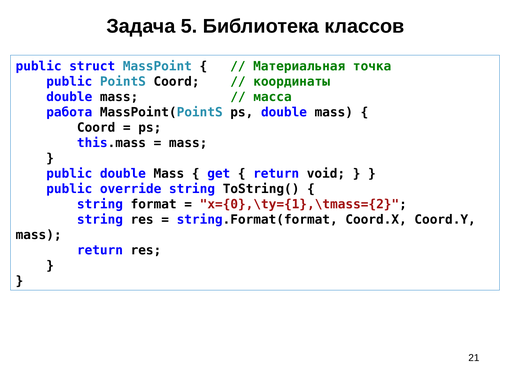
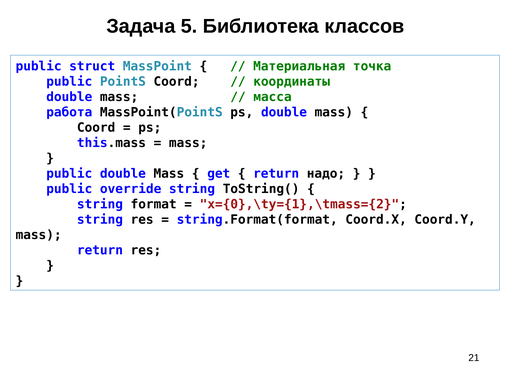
void: void -> надо
